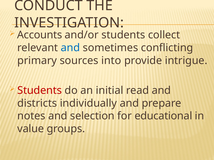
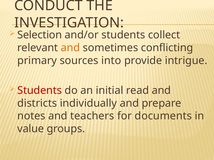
Accounts: Accounts -> Selection
and at (70, 48) colour: blue -> orange
selection: selection -> teachers
educational: educational -> documents
